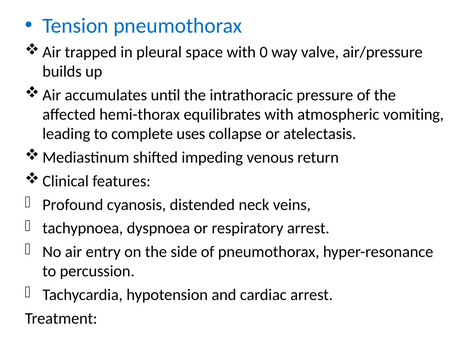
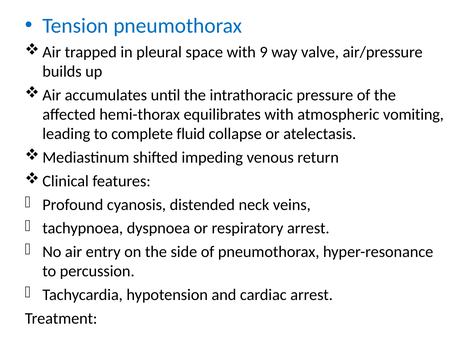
0: 0 -> 9
uses: uses -> fluid
